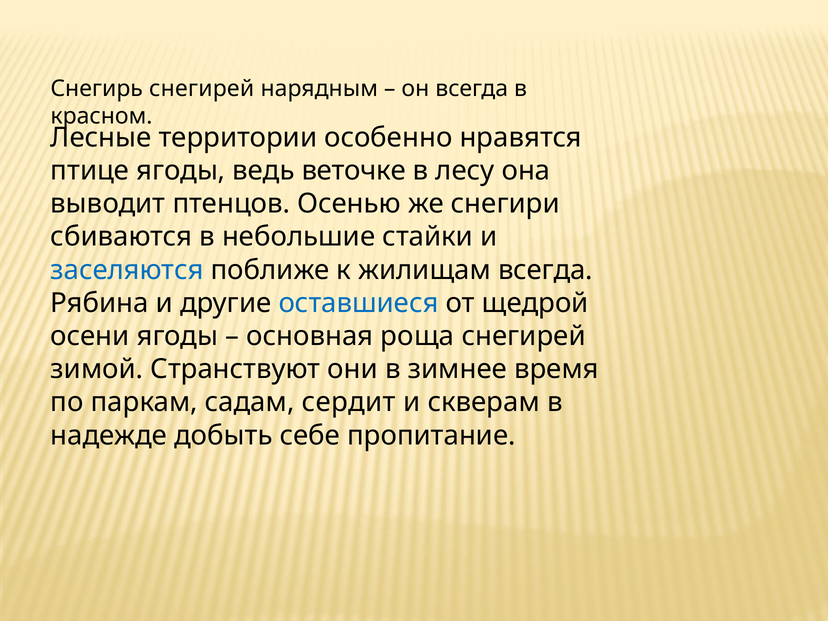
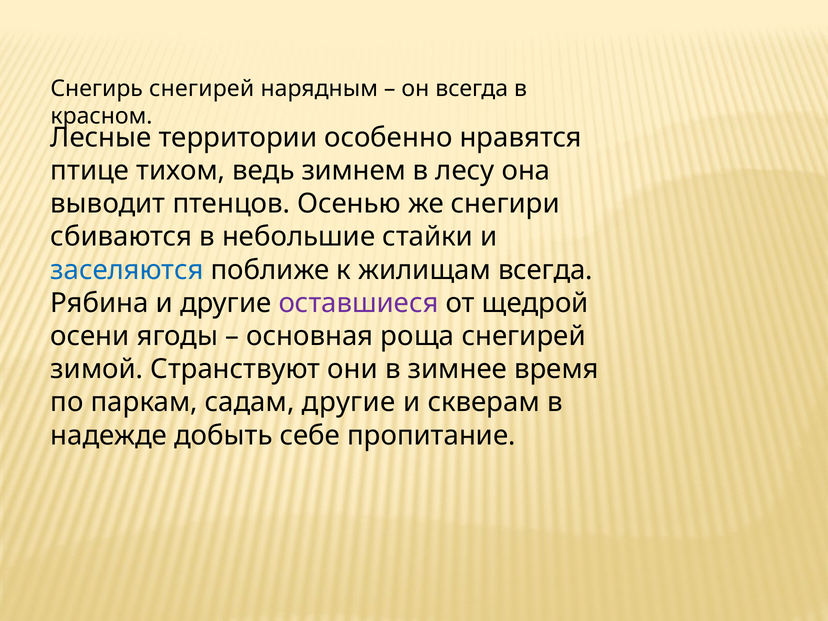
птице ягоды: ягоды -> тихом
веточке: веточке -> зимнем
оставшиеся colour: blue -> purple
садам сердит: сердит -> другие
